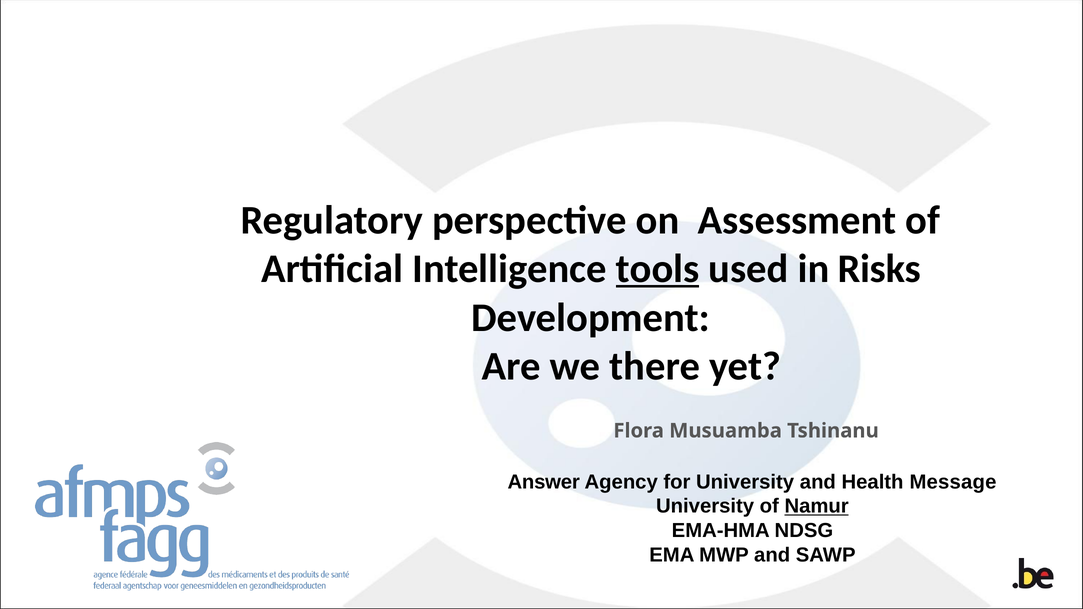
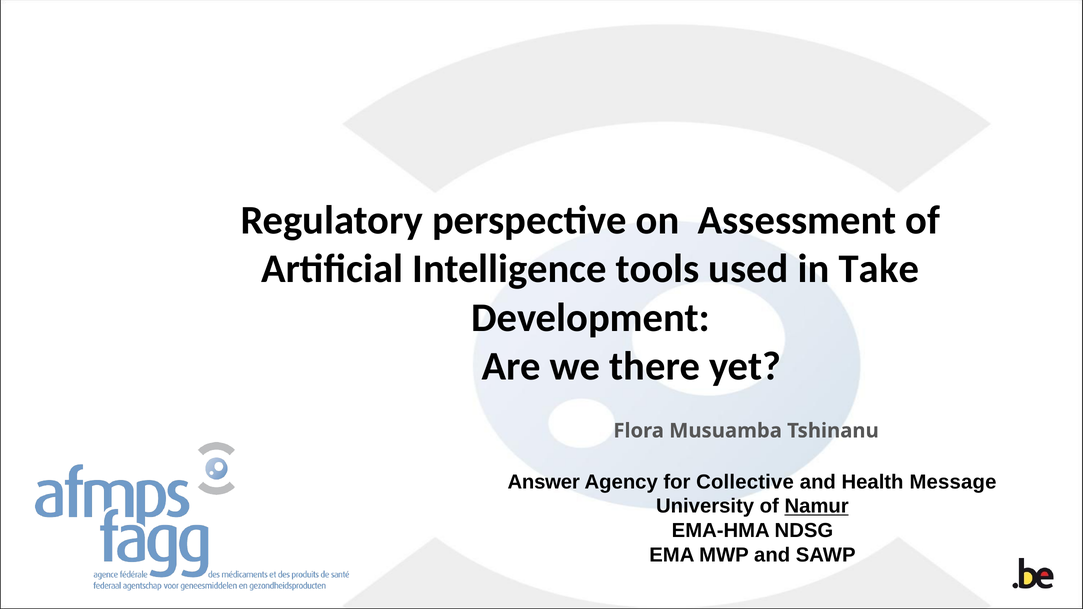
tools underline: present -> none
Risks: Risks -> Take
for University: University -> Collective
